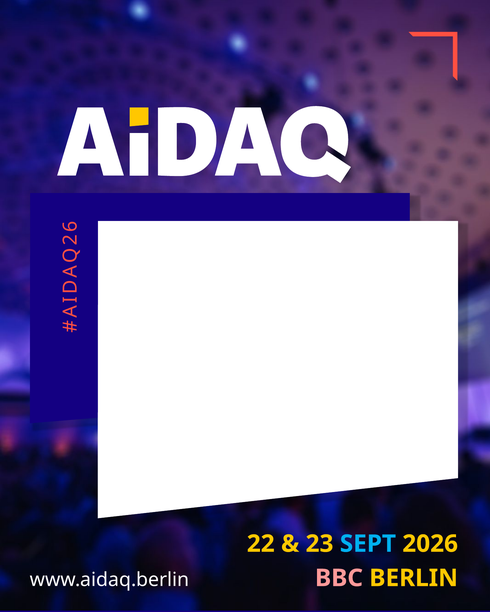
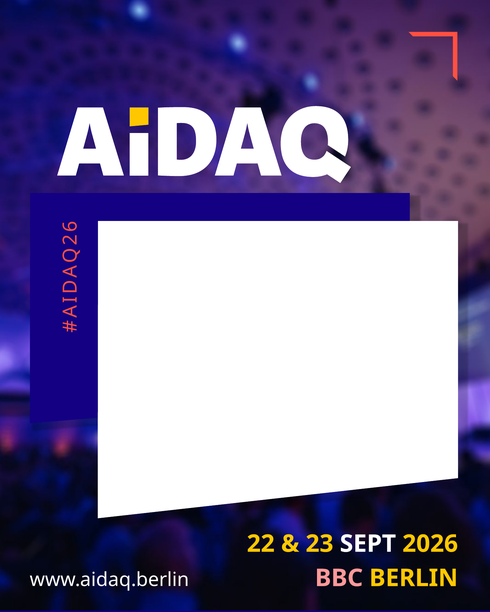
SEPT colour: light blue -> white
